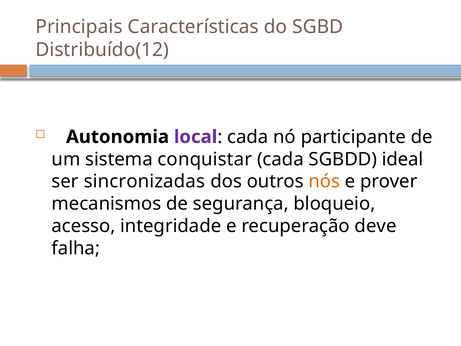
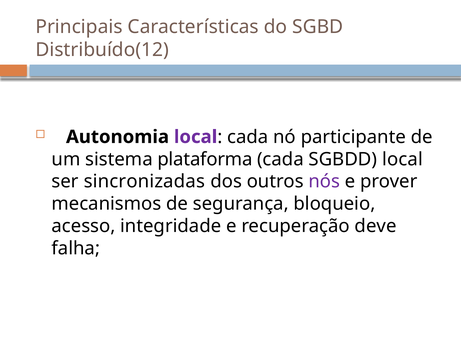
conquistar: conquistar -> plataforma
SGBDD ideal: ideal -> local
nós colour: orange -> purple
